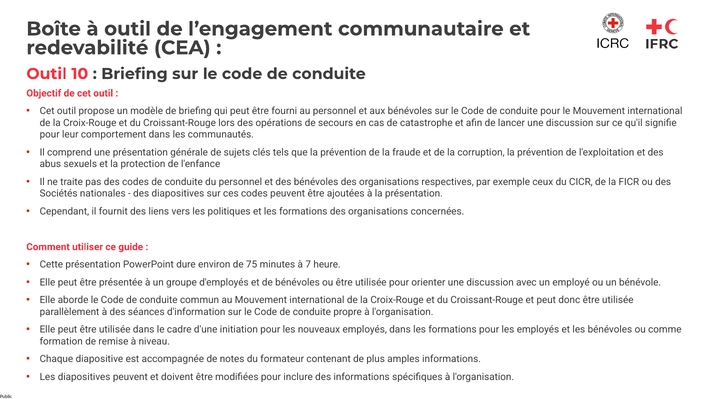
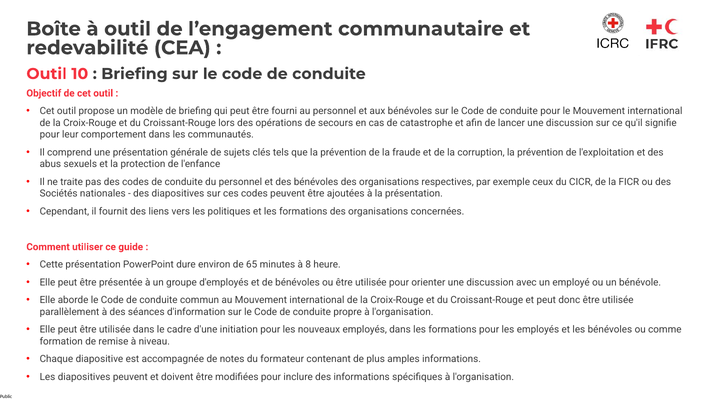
75: 75 -> 65
7: 7 -> 8
